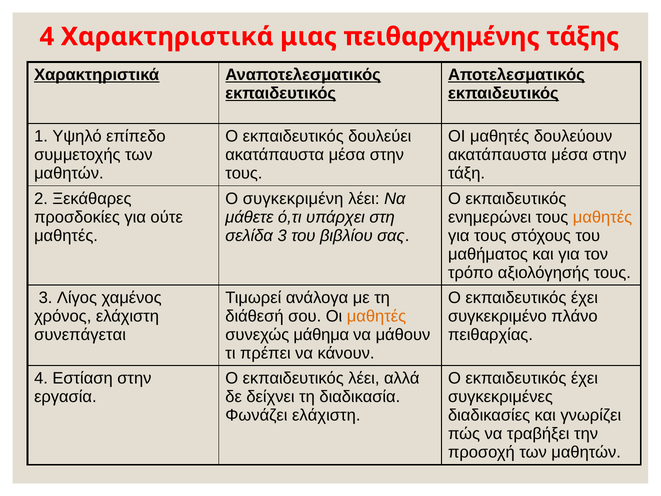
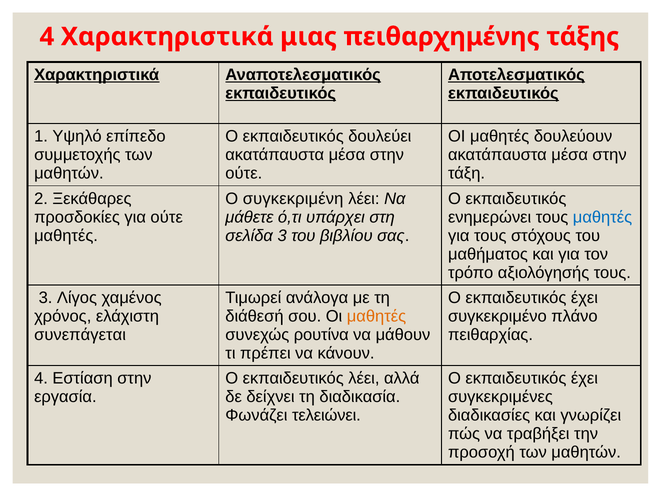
τους at (244, 173): τους -> ούτε
μαθητές at (602, 217) colour: orange -> blue
μάθημα: μάθημα -> ρουτίνα
Φωνάζει ελάχιστη: ελάχιστη -> τελειώνει
